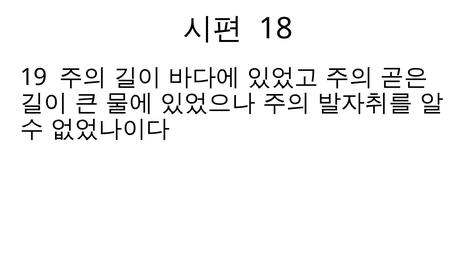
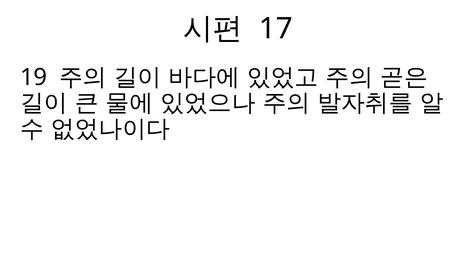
18: 18 -> 17
